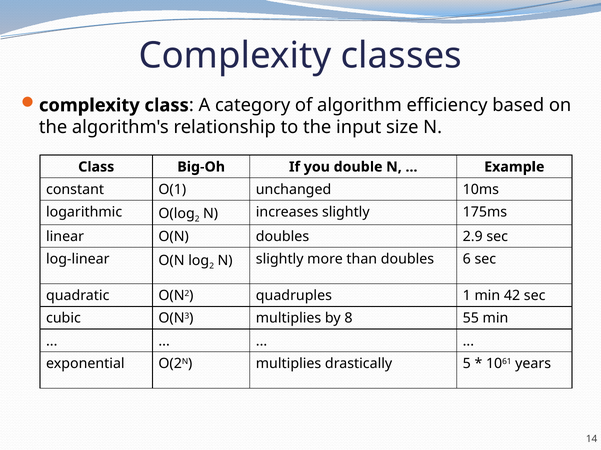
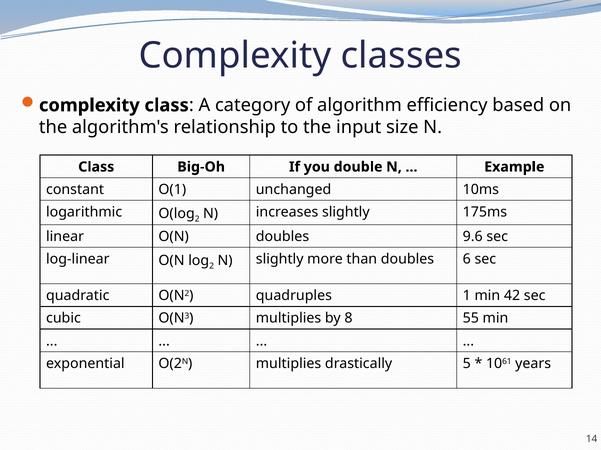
2.9: 2.9 -> 9.6
